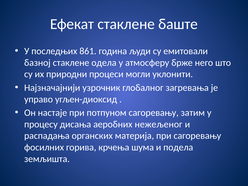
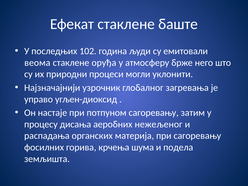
861: 861 -> 102
базној: базној -> веома
одела: одела -> оруђа
